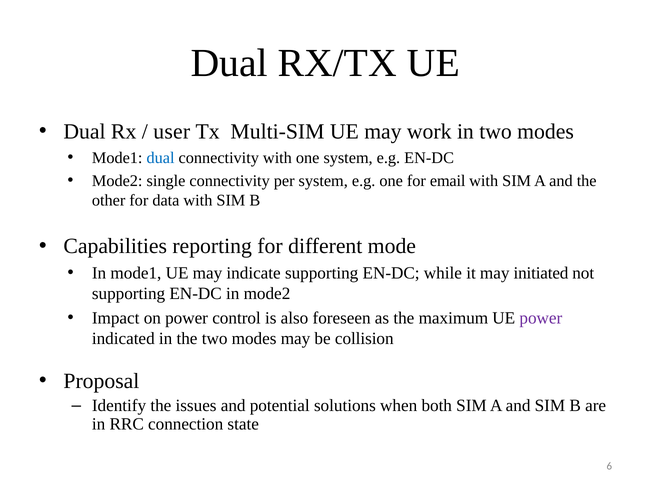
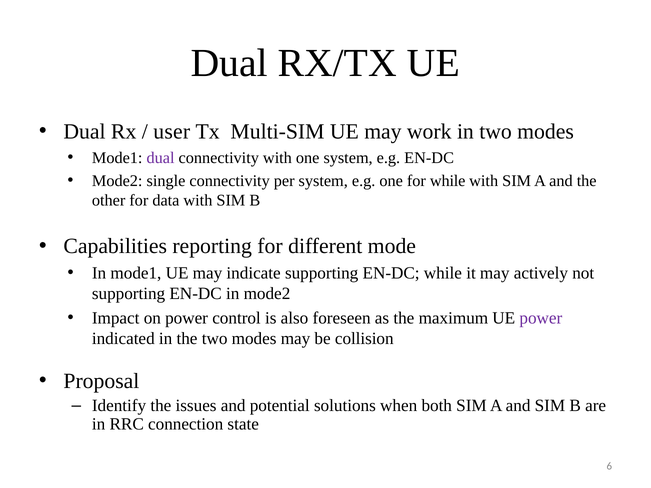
dual at (161, 158) colour: blue -> purple
for email: email -> while
initiated: initiated -> actively
